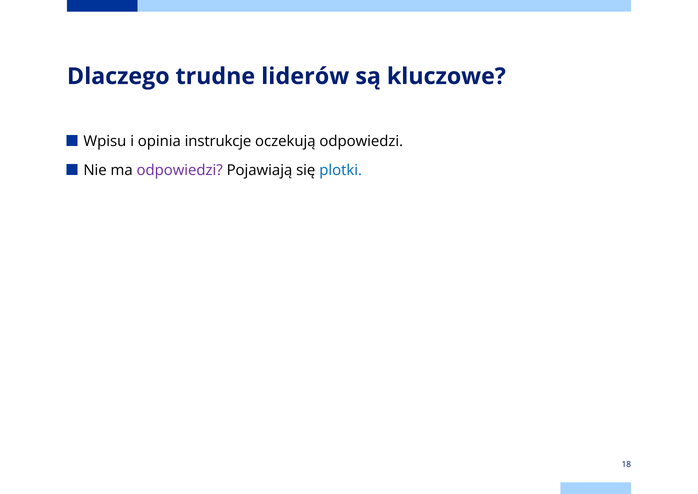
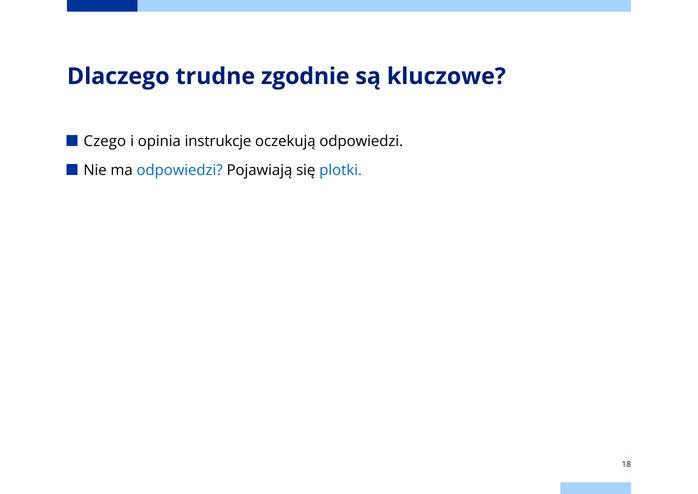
liderów: liderów -> zgodnie
Wpisu: Wpisu -> Czego
odpowiedzi at (180, 170) colour: purple -> blue
